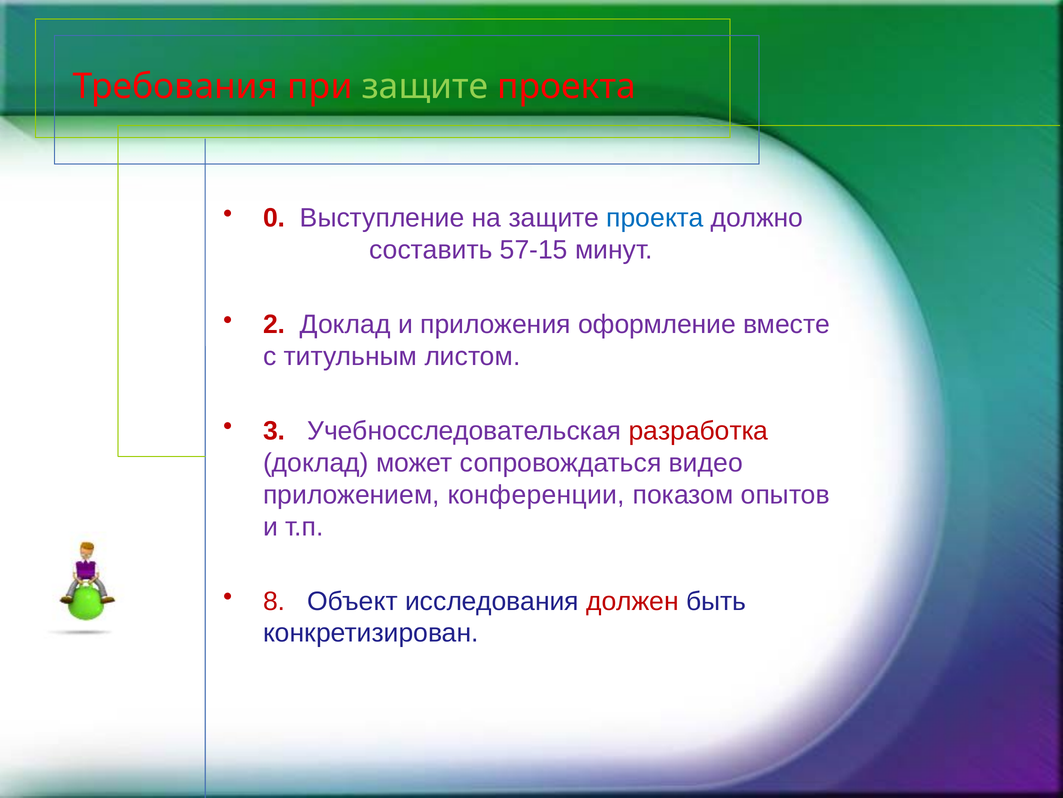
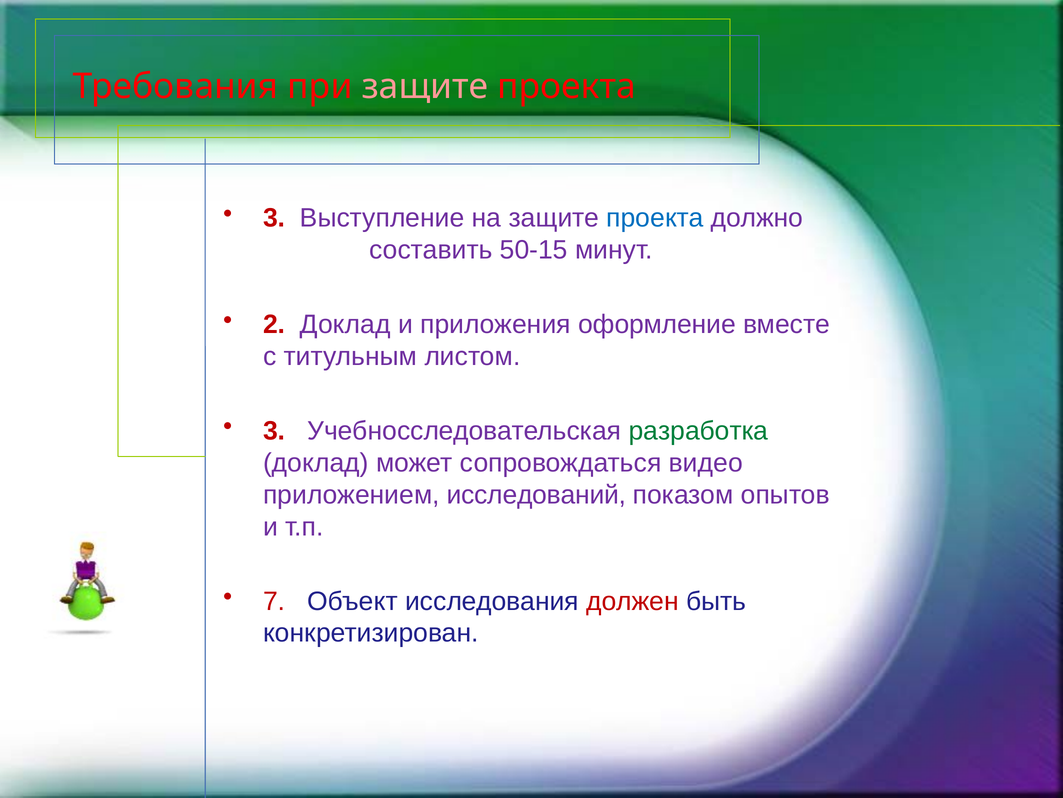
защите at (425, 87) colour: light green -> pink
0 at (274, 218): 0 -> 3
57-15: 57-15 -> 50-15
разработка colour: red -> green
конференции: конференции -> исследований
8: 8 -> 7
